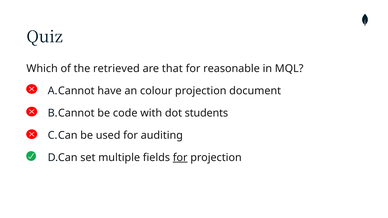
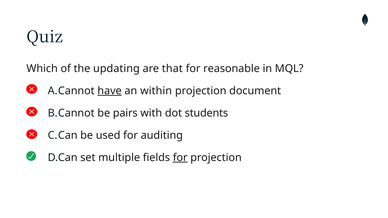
retrieved: retrieved -> updating
have underline: none -> present
colour: colour -> within
code: code -> pairs
